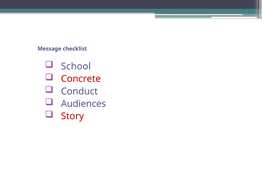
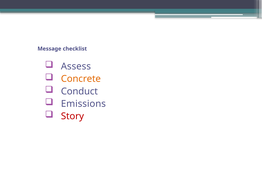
School: School -> Assess
Concrete colour: red -> orange
Audiences: Audiences -> Emissions
